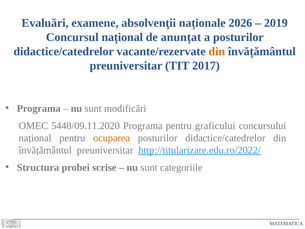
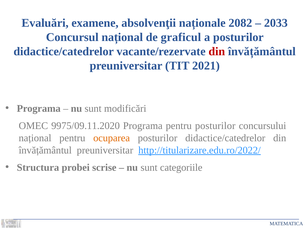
2026: 2026 -> 2082
2019: 2019 -> 2033
anunțat: anunțat -> graficul
din at (217, 51) colour: orange -> red
2017: 2017 -> 2021
5448/09.11.2020: 5448/09.11.2020 -> 9975/09.11.2020
pentru graficului: graficului -> posturilor
